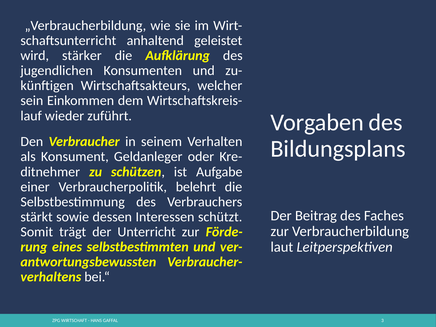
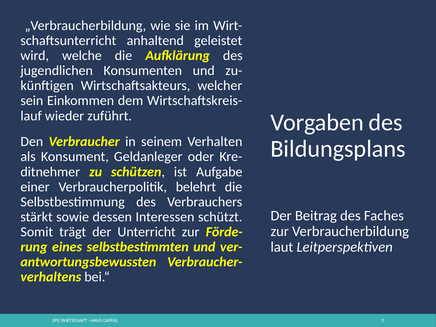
stärker: stärker -> welche
